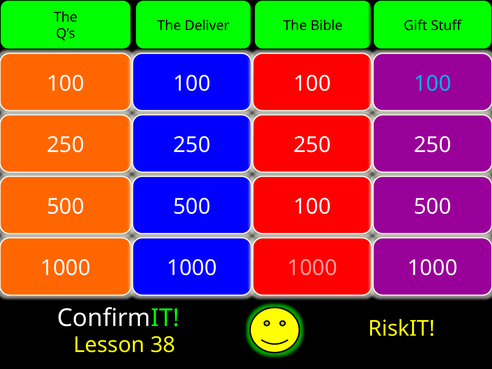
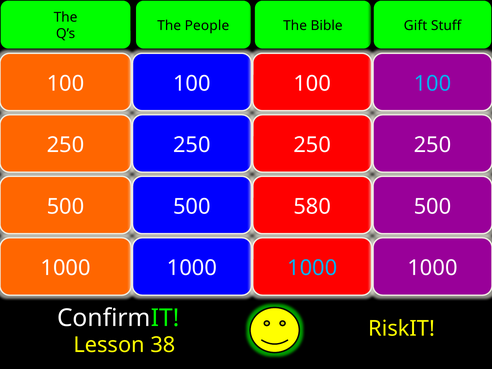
Deliver: Deliver -> People
500 100: 100 -> 580
1000 at (312, 268) colour: pink -> light blue
